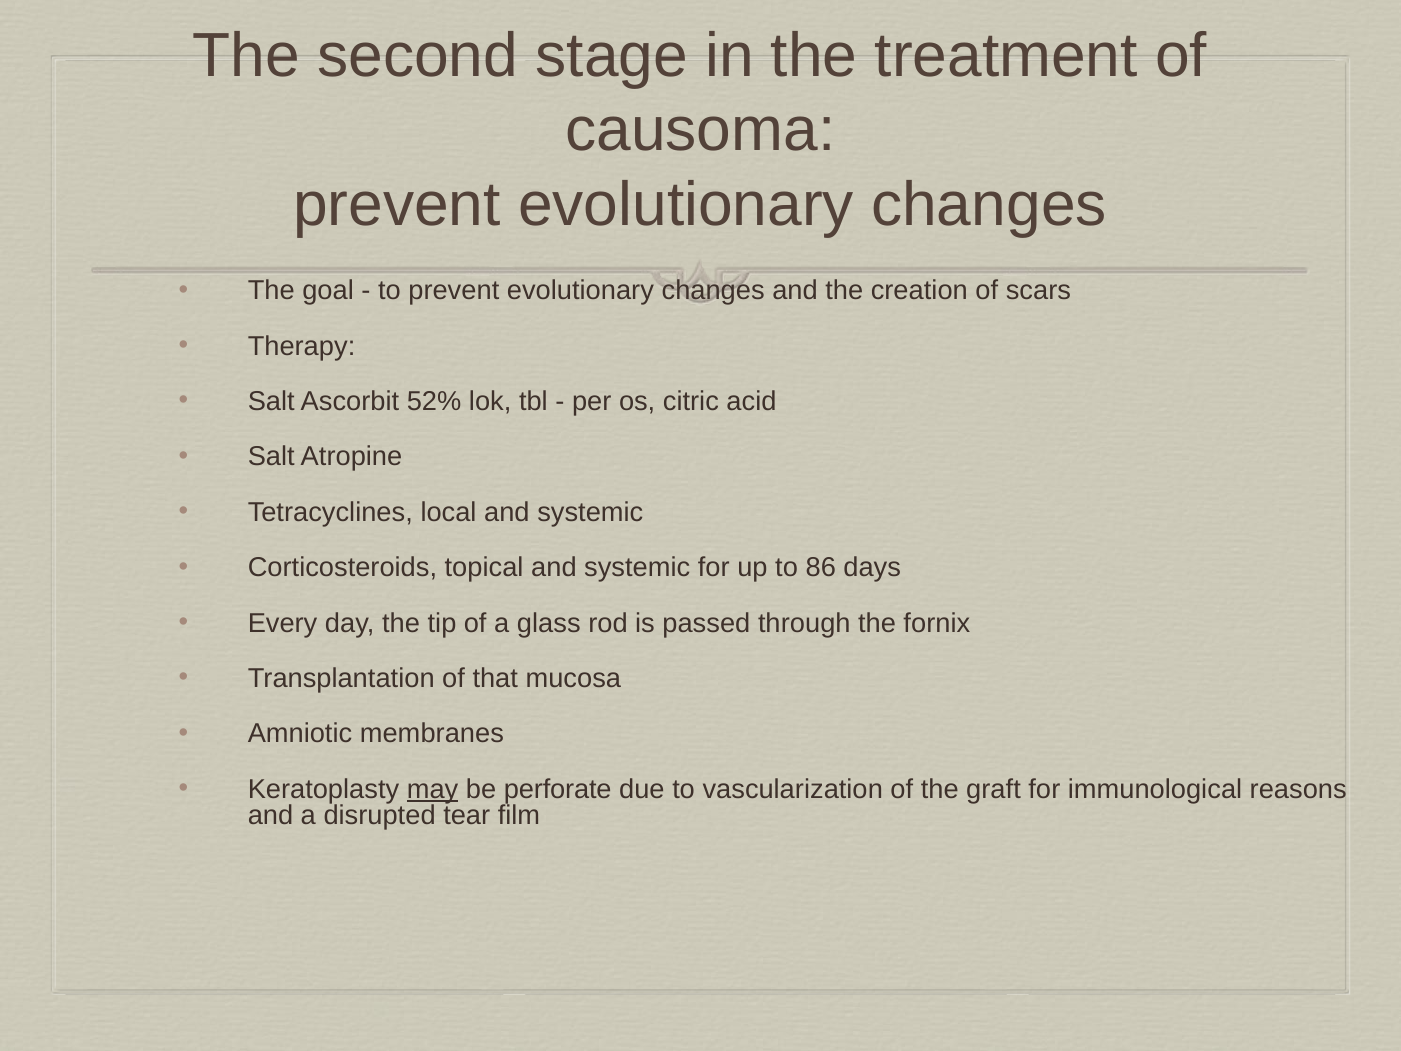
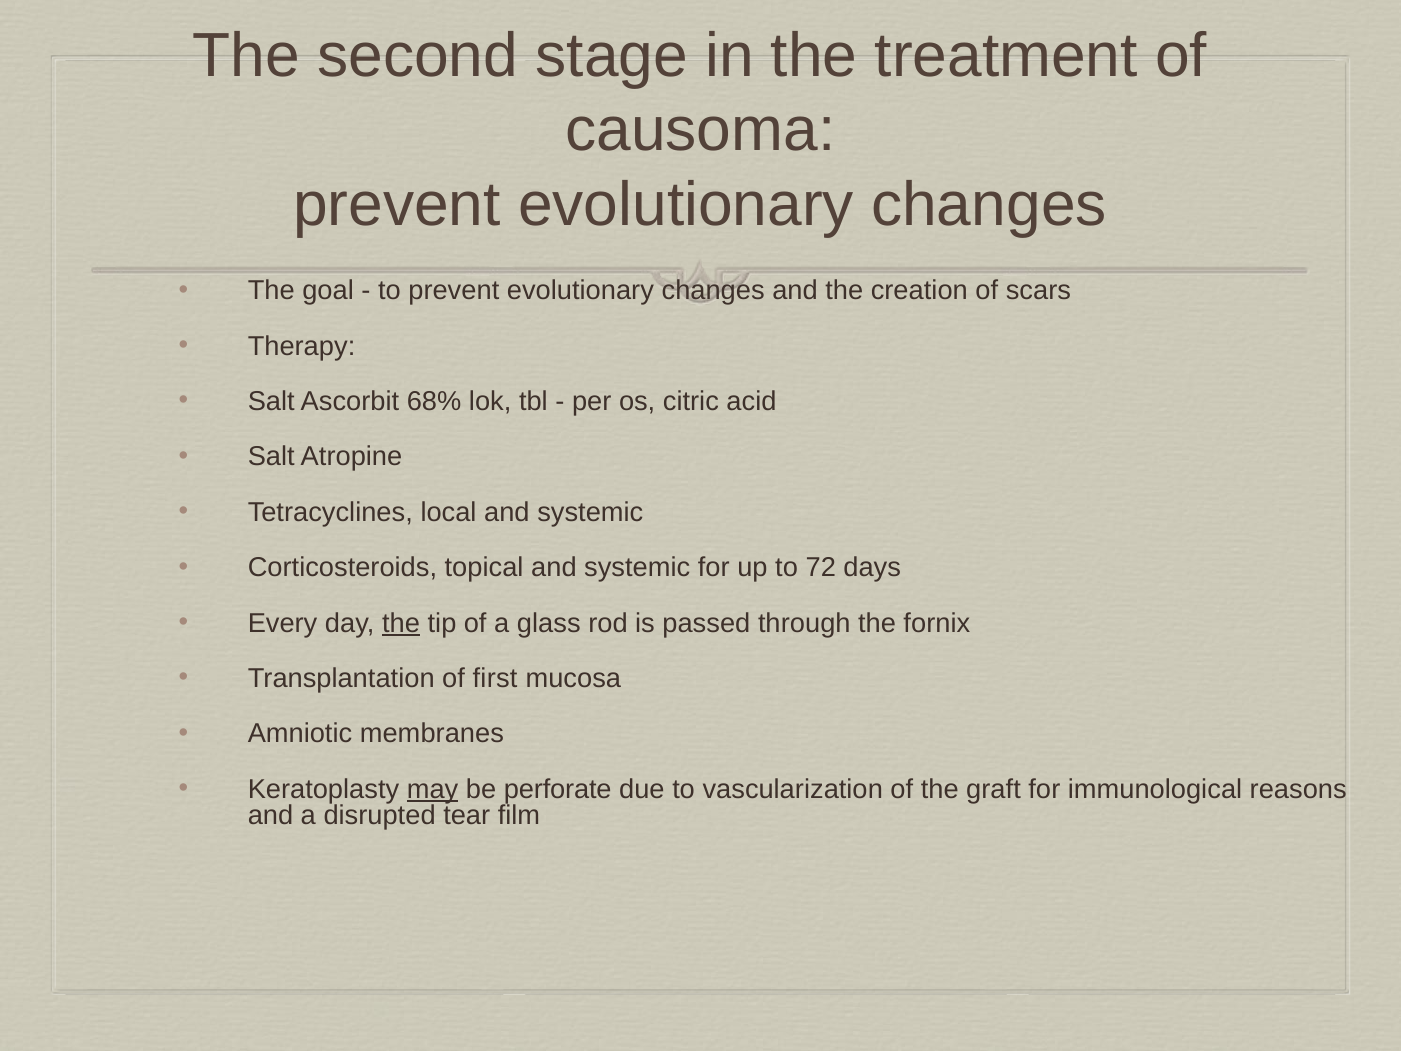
52%: 52% -> 68%
86: 86 -> 72
the at (401, 623) underline: none -> present
that: that -> first
